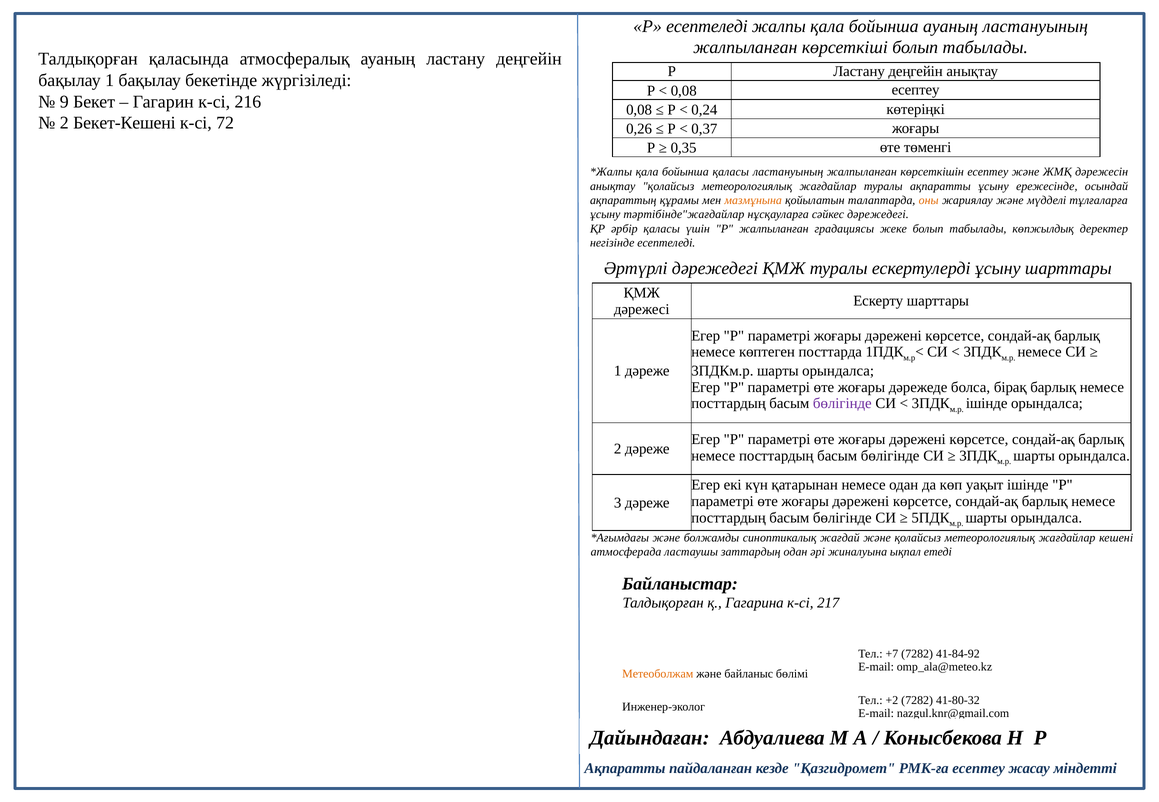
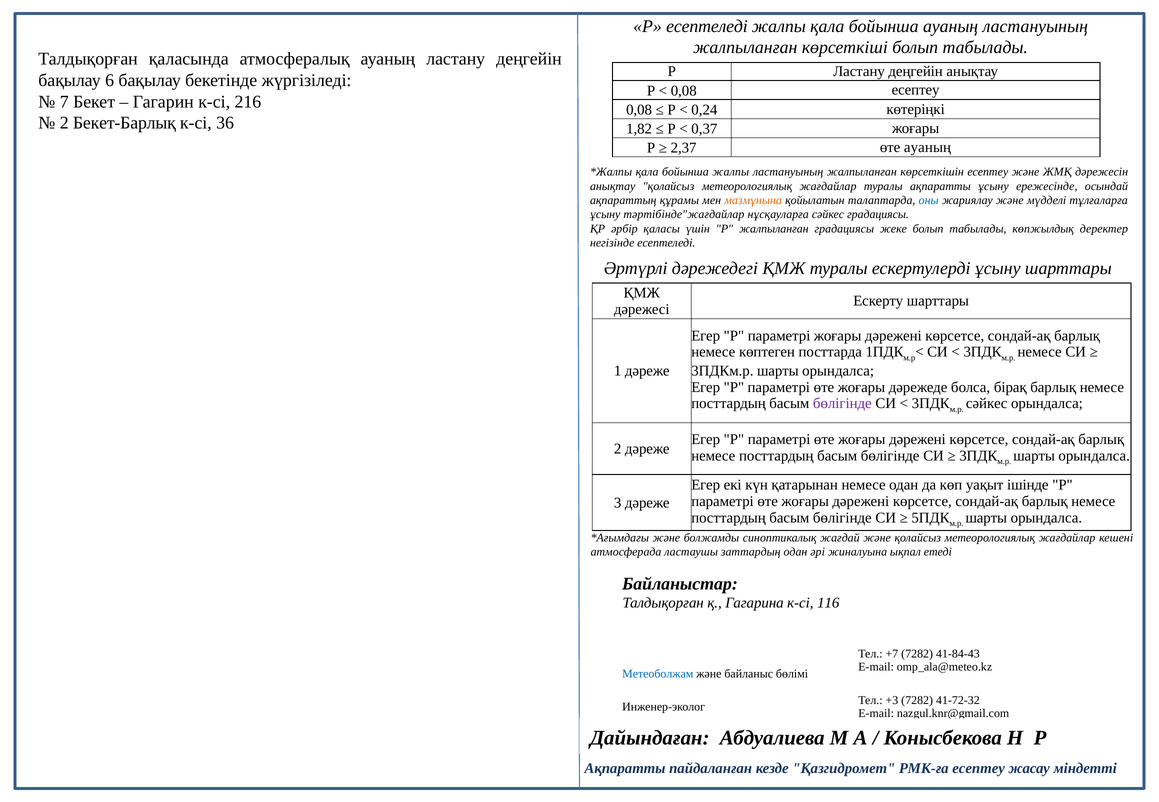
бақылау 1: 1 -> 6
9: 9 -> 7
Бекет-Кешені: Бекет-Кешені -> Бекет-Барлық
72: 72 -> 36
0,26: 0,26 -> 1,82
0,35: 0,35 -> 2,37
өте төменгі: төменгі -> ауаның
бойынша қаласы: қаласы -> жалпы
оны colour: orange -> blue
сәйкес дәрежедегі: дәрежедегі -> градациясы
ішінде at (987, 404): ішінде -> сәйкес
217: 217 -> 116
41-84-92: 41-84-92 -> 41-84-43
Метеоболжам colour: orange -> blue
+2: +2 -> +3
41-80-32: 41-80-32 -> 41-72-32
